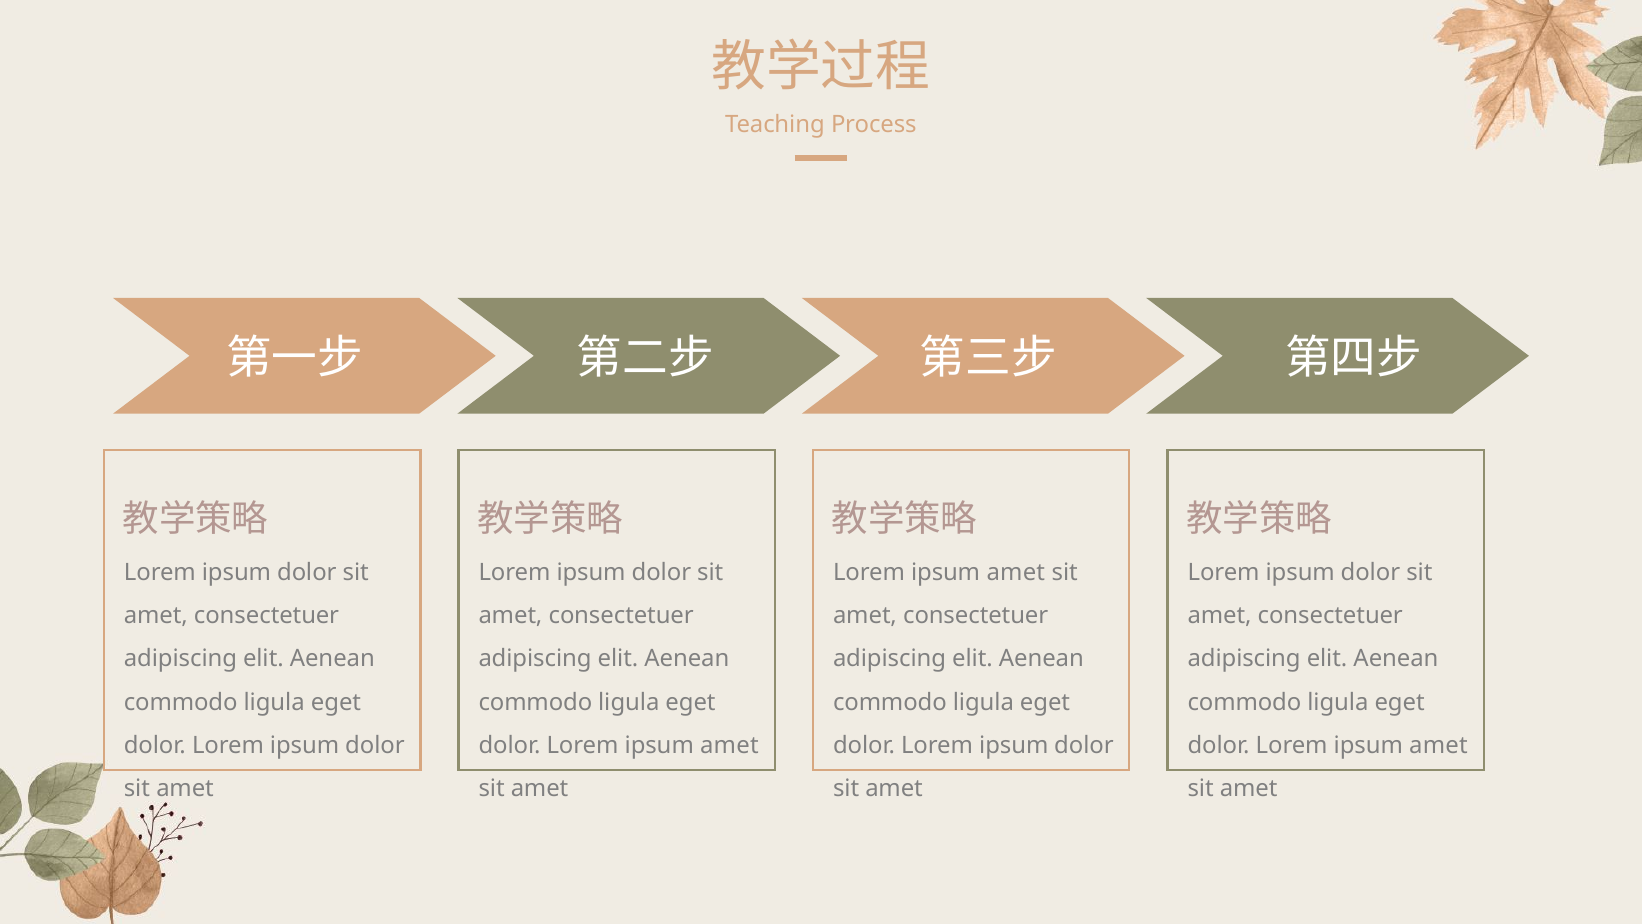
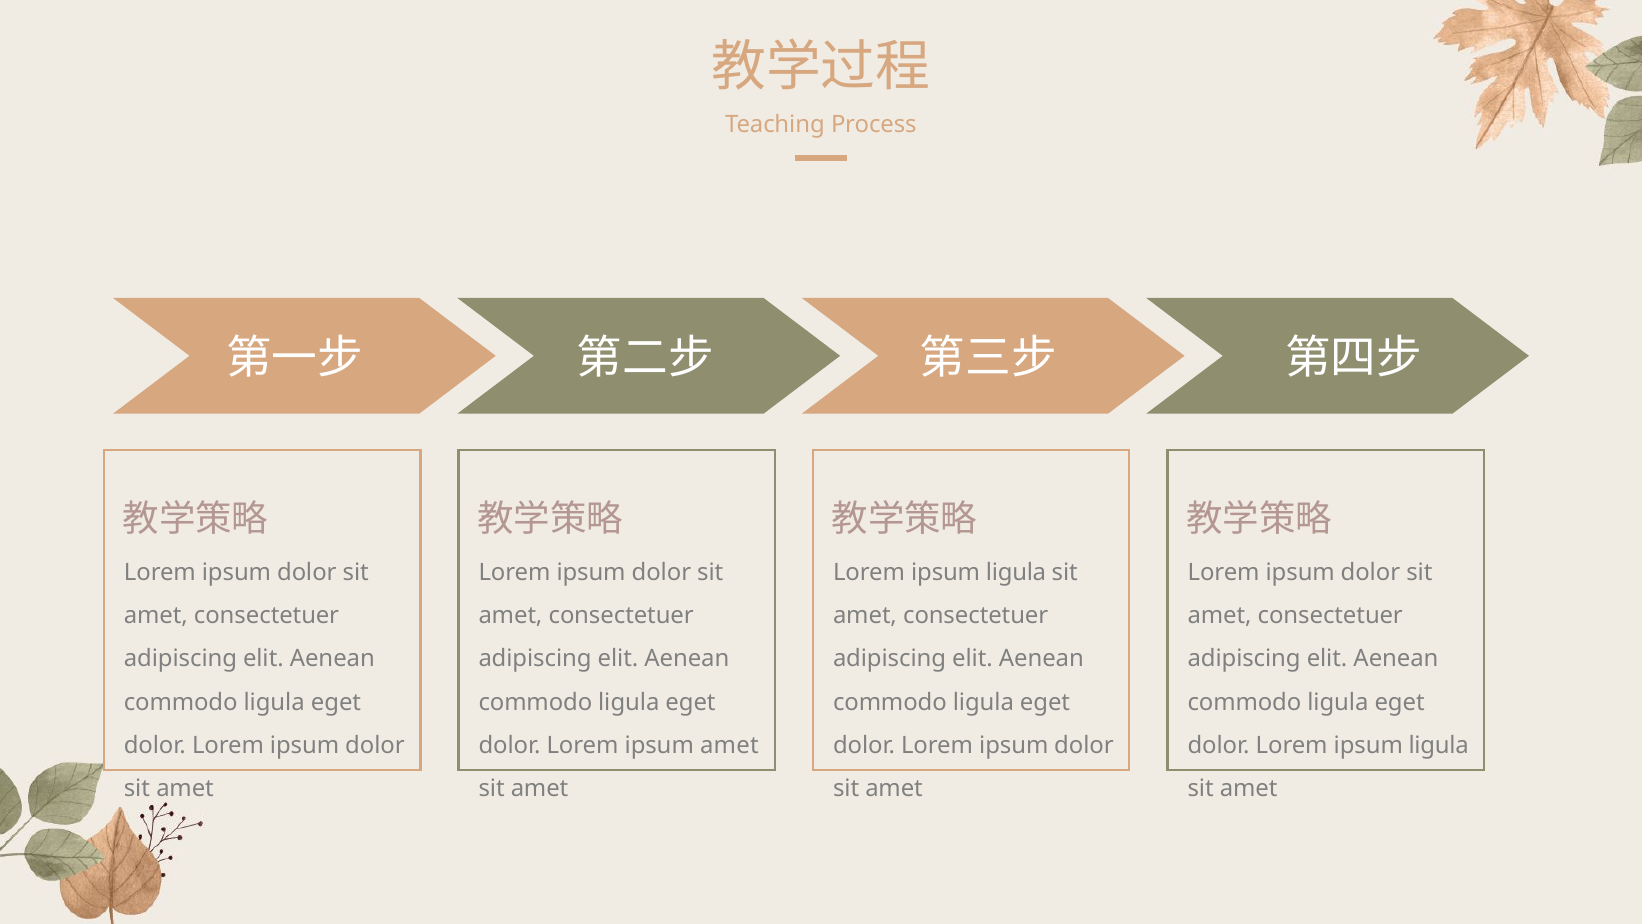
amet at (1016, 573): amet -> ligula
amet at (1438, 745): amet -> ligula
